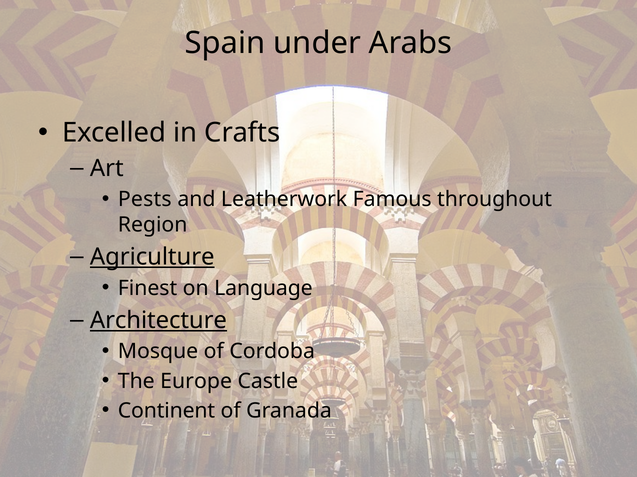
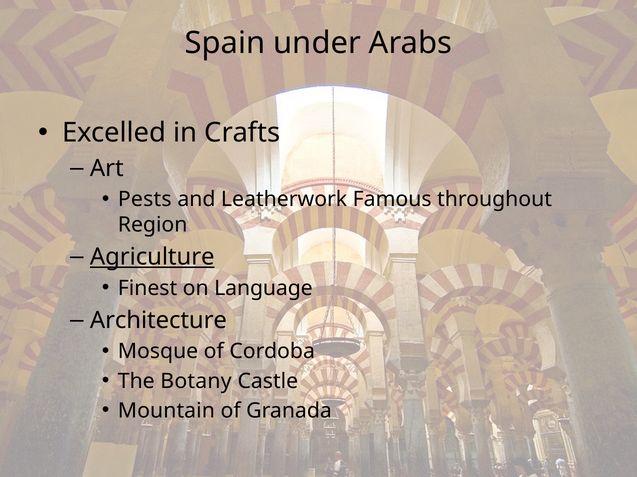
Architecture underline: present -> none
Europe: Europe -> Botany
Continent: Continent -> Mountain
